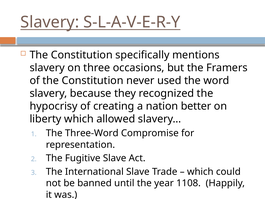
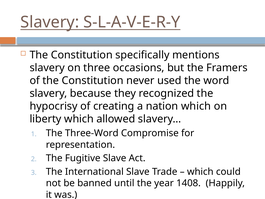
nation better: better -> which
1108: 1108 -> 1408
